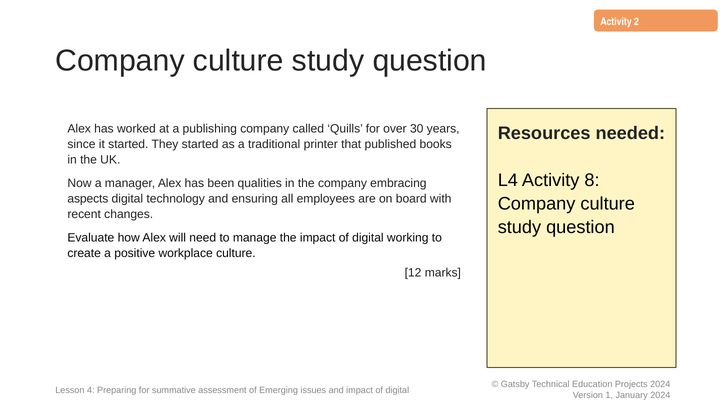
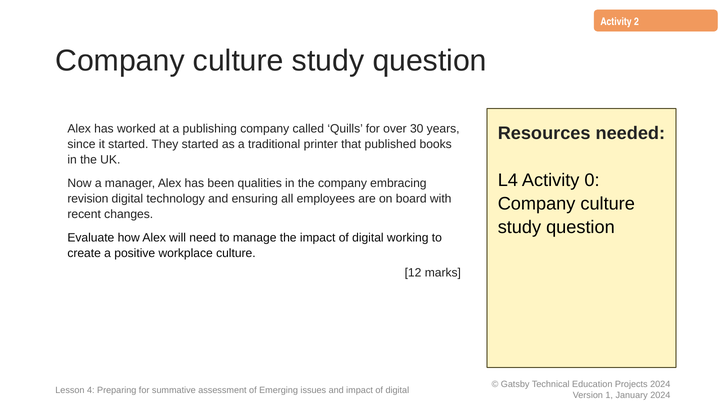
8: 8 -> 0
aspects: aspects -> revision
